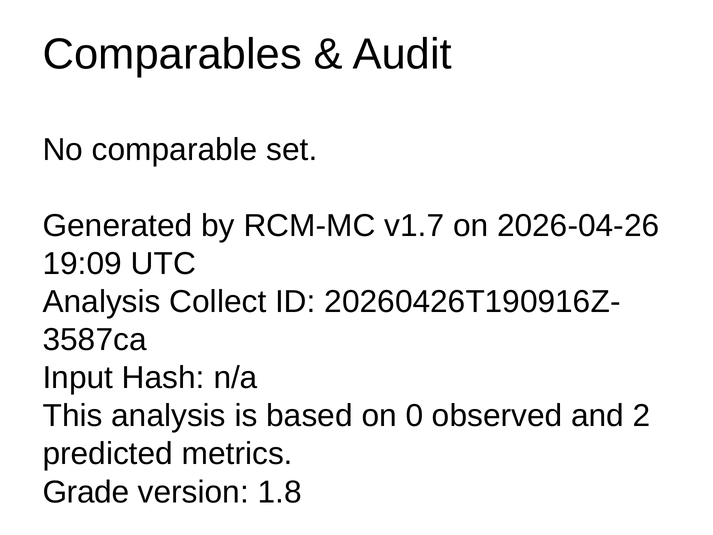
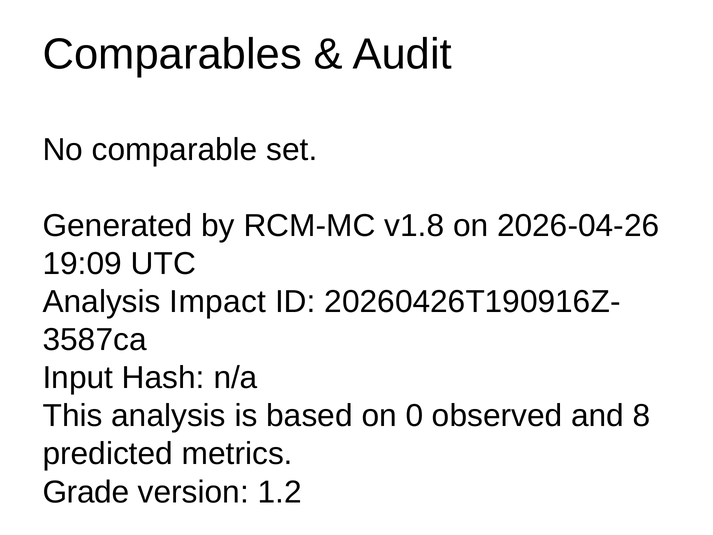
v1.7: v1.7 -> v1.8
Collect: Collect -> Impact
2: 2 -> 8
1.8: 1.8 -> 1.2
